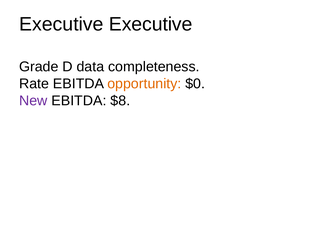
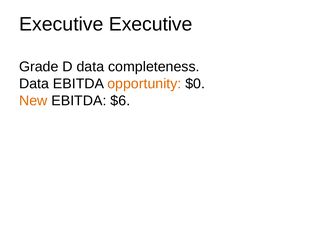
Rate at (34, 84): Rate -> Data
New colour: purple -> orange
$8: $8 -> $6
